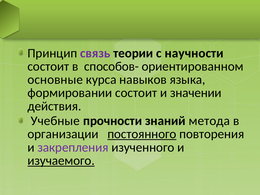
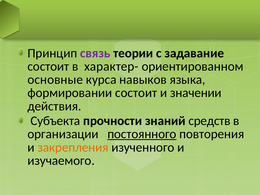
научности: научности -> задавание
способов-: способов- -> характер-
Учебные: Учебные -> Субъекта
метода: метода -> средств
закрепления colour: purple -> orange
изучаемого underline: present -> none
